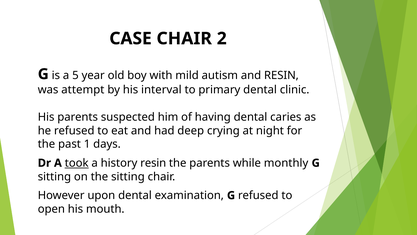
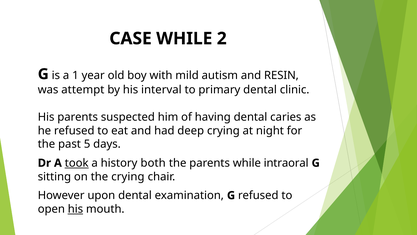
CASE CHAIR: CHAIR -> WHILE
5: 5 -> 1
1: 1 -> 5
history resin: resin -> both
monthly: monthly -> intraoral
the sitting: sitting -> crying
his at (75, 209) underline: none -> present
